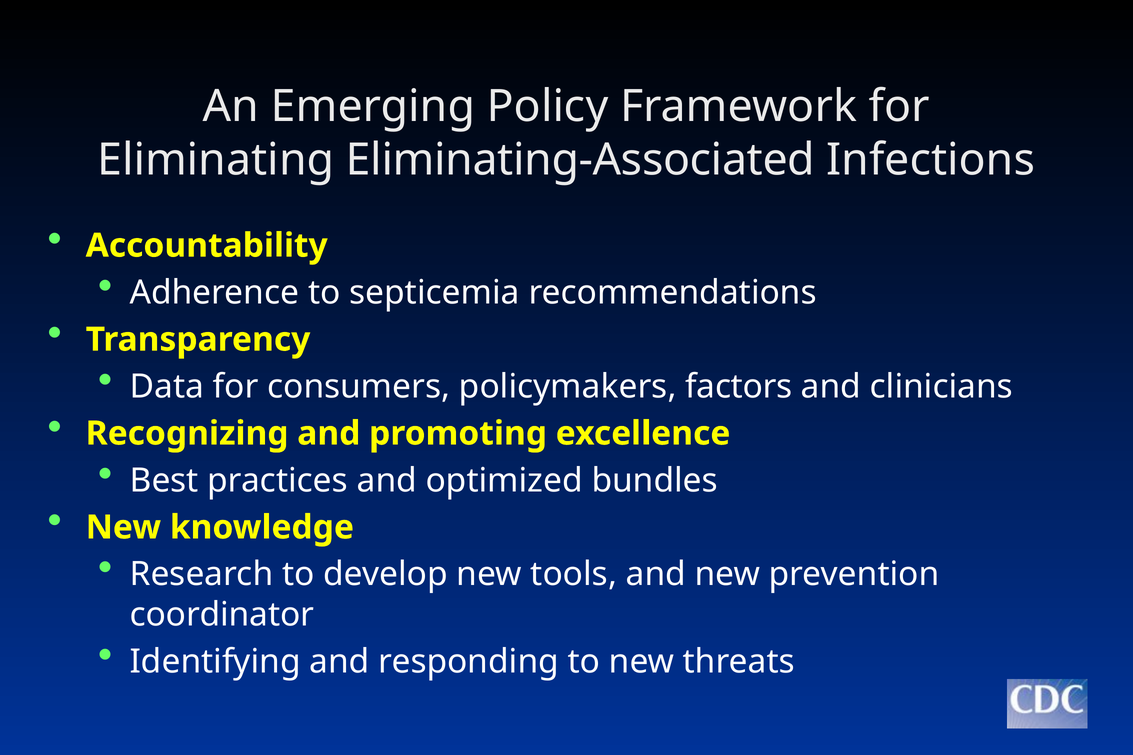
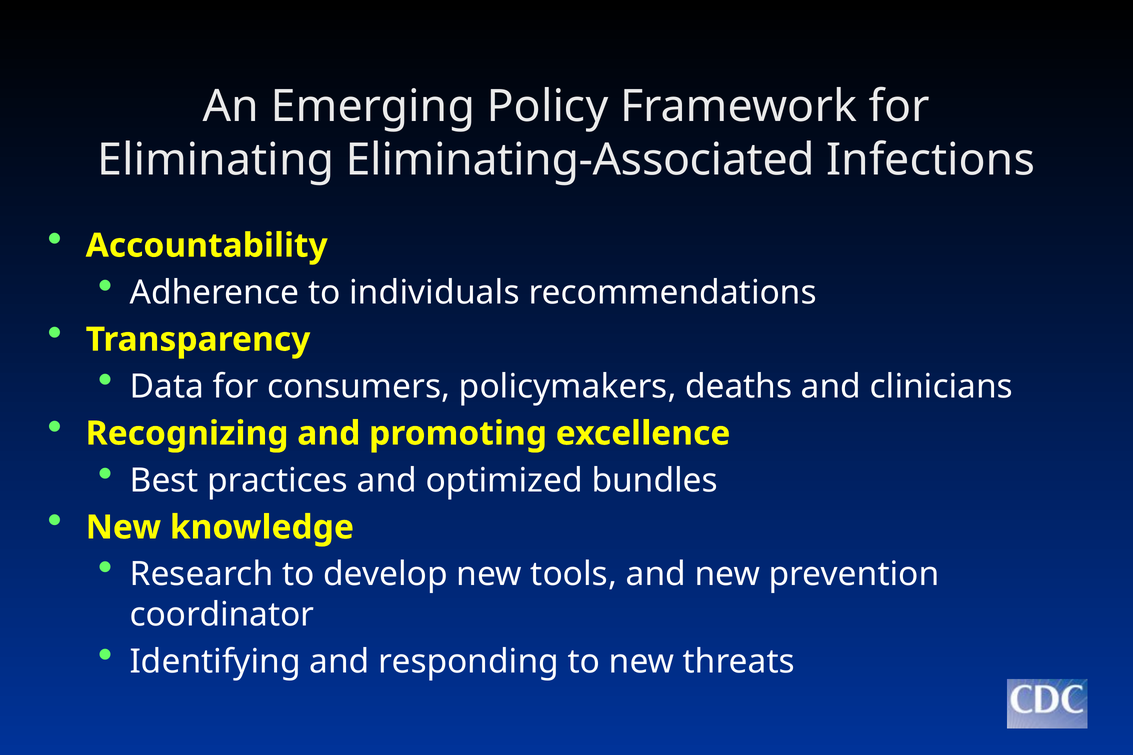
septicemia: septicemia -> individuals
factors: factors -> deaths
